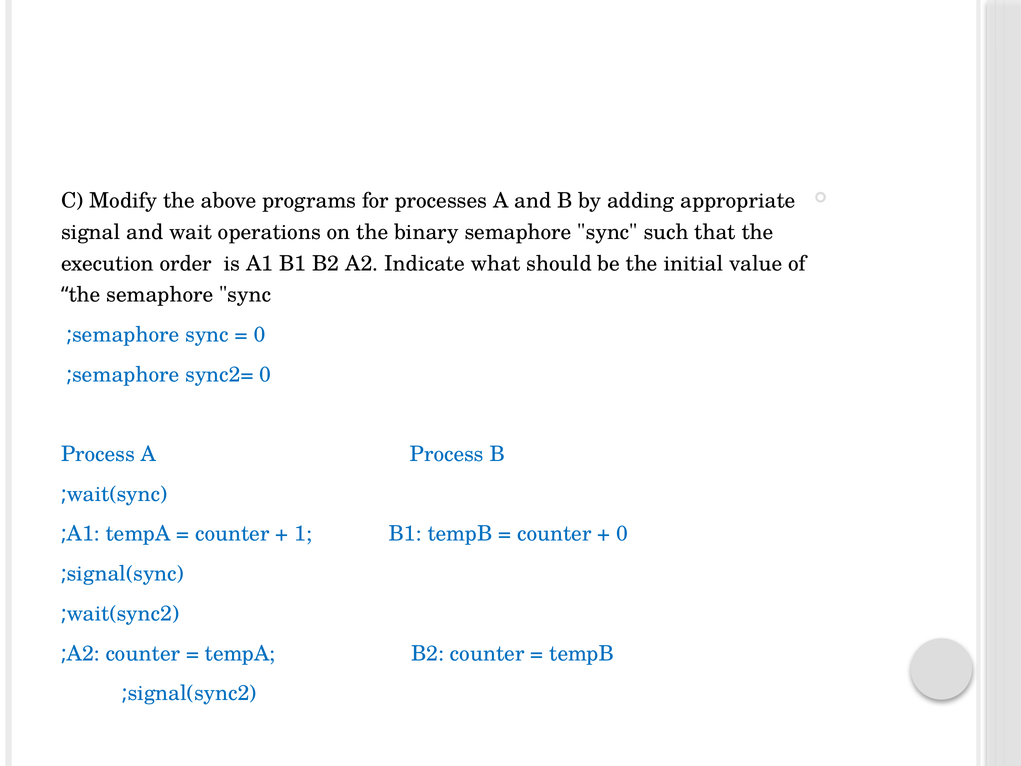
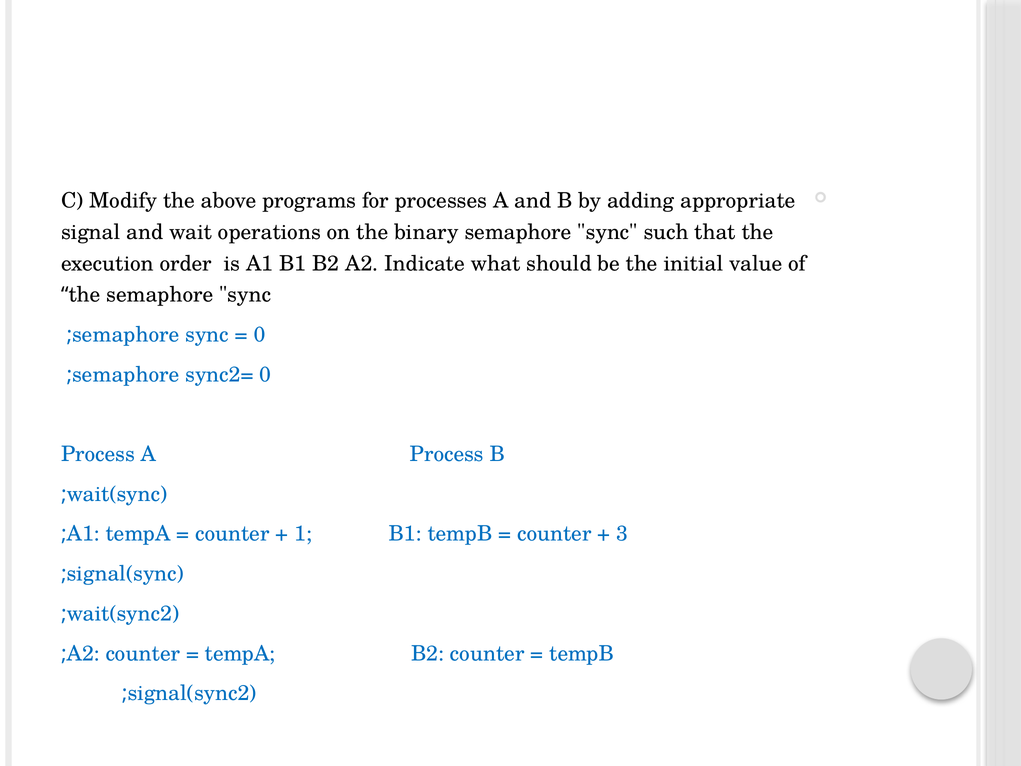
0 at (622, 534): 0 -> 3
